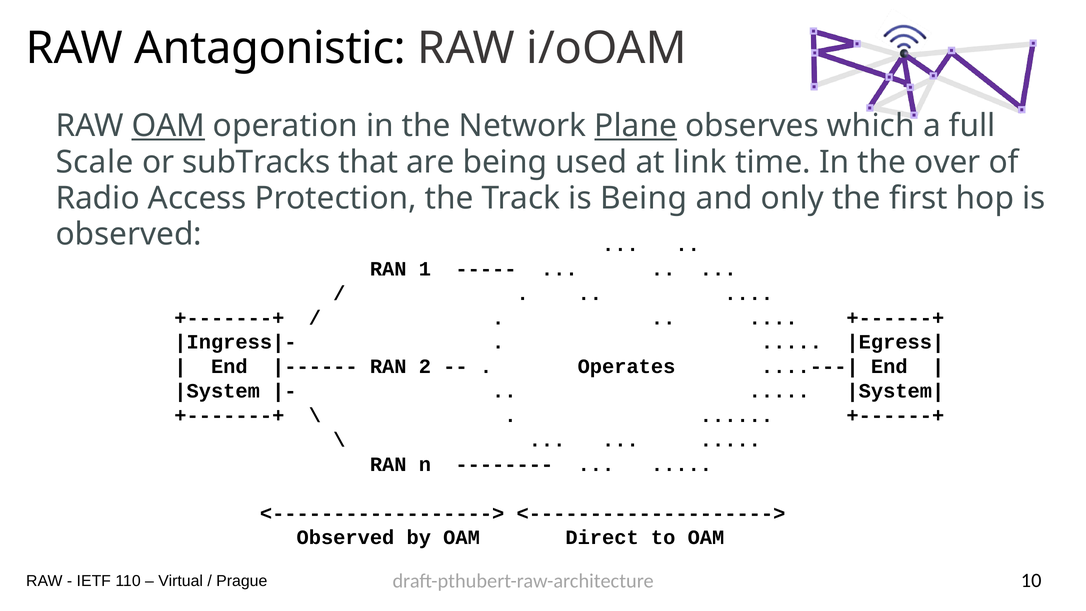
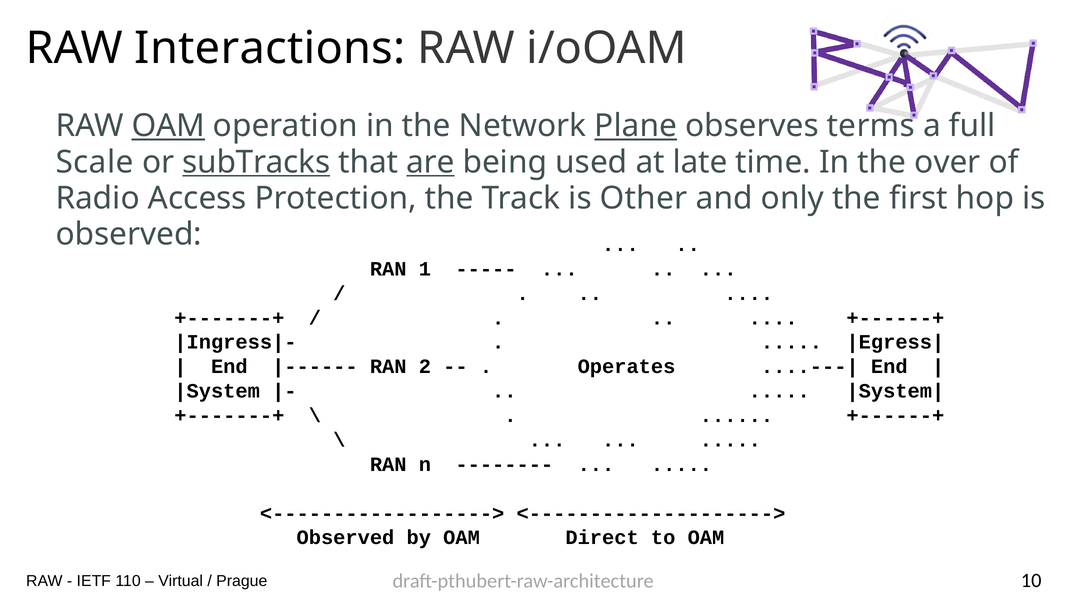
Antagonistic: Antagonistic -> Interactions
which: which -> terms
subTracks underline: none -> present
are underline: none -> present
link: link -> late
is Being: Being -> Other
